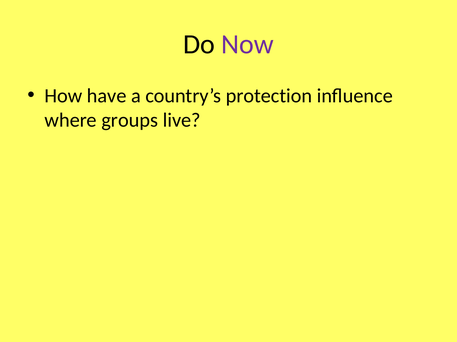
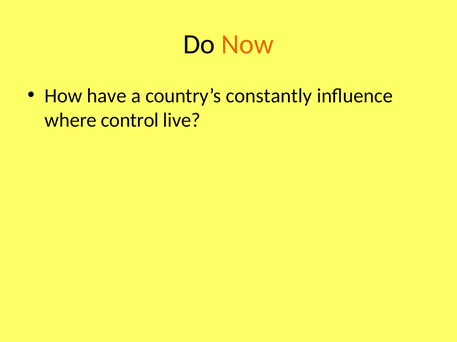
Now colour: purple -> orange
protection: protection -> constantly
groups: groups -> control
